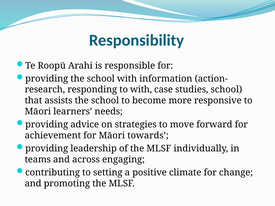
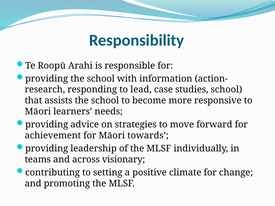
to with: with -> lead
engaging: engaging -> visionary
